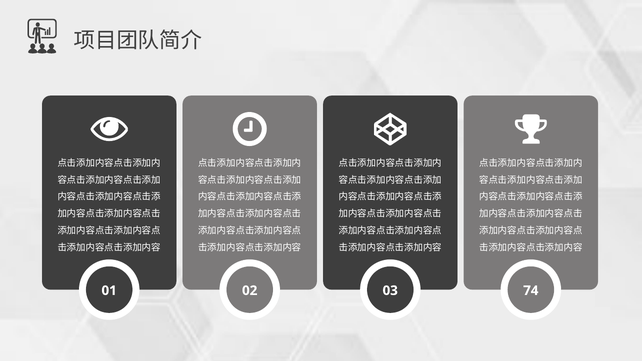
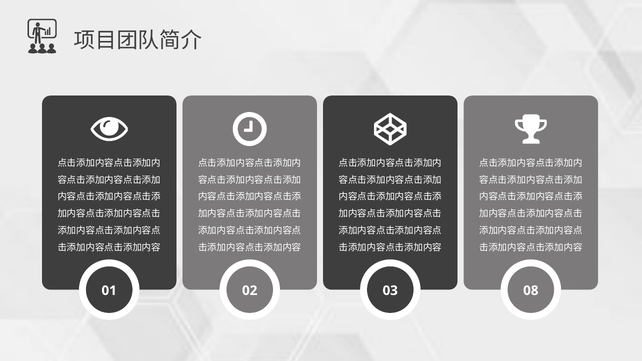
74: 74 -> 08
